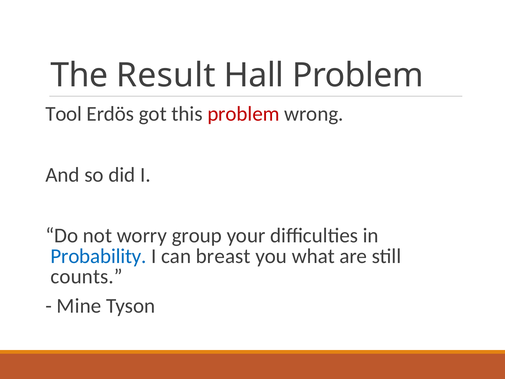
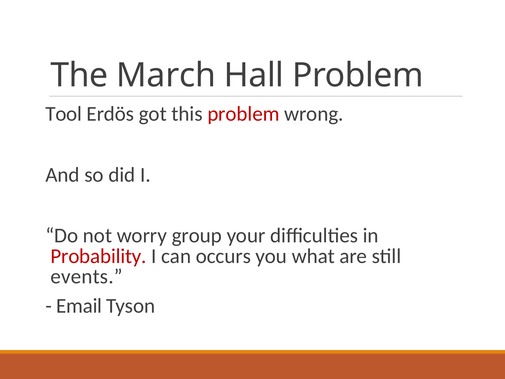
Result: Result -> March
Probability colour: blue -> red
breast: breast -> occurs
counts: counts -> events
Mine: Mine -> Email
